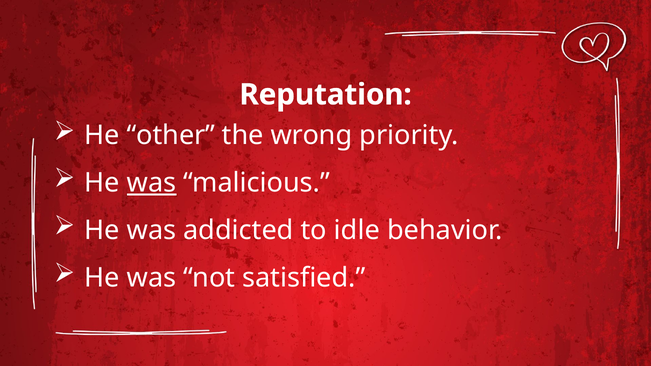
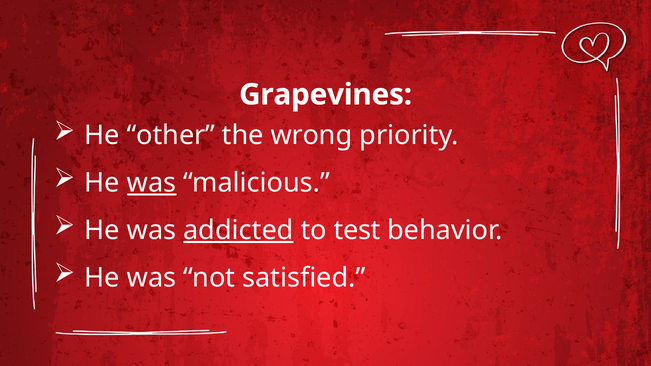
Reputation: Reputation -> Grapevines
addicted underline: none -> present
idle: idle -> test
